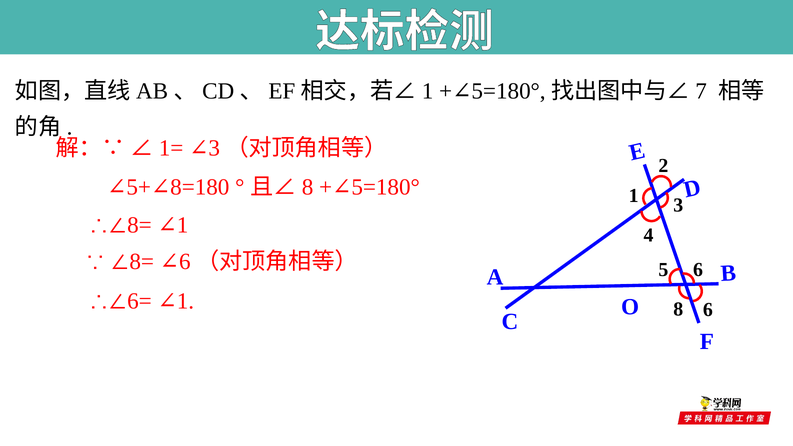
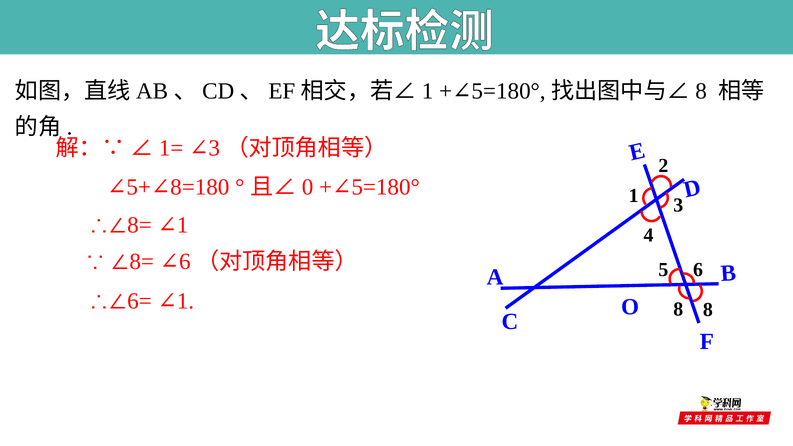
7 at (701, 91): 7 -> 8
8 at (308, 187): 8 -> 0
8 6: 6 -> 8
